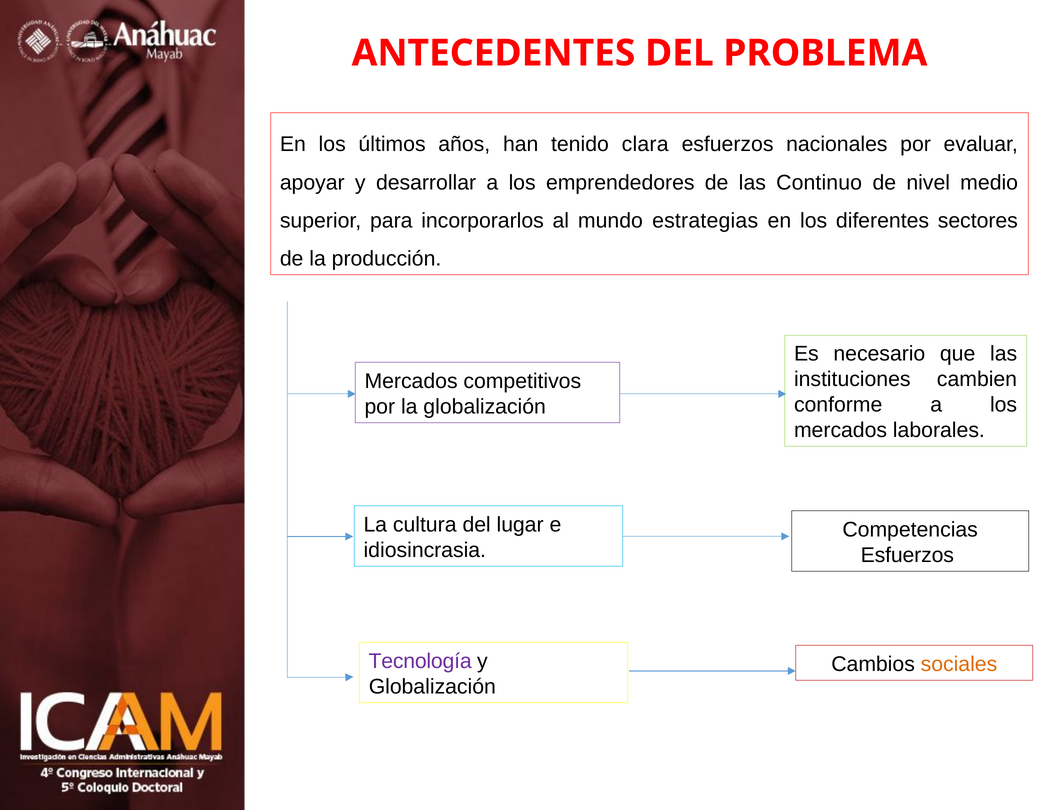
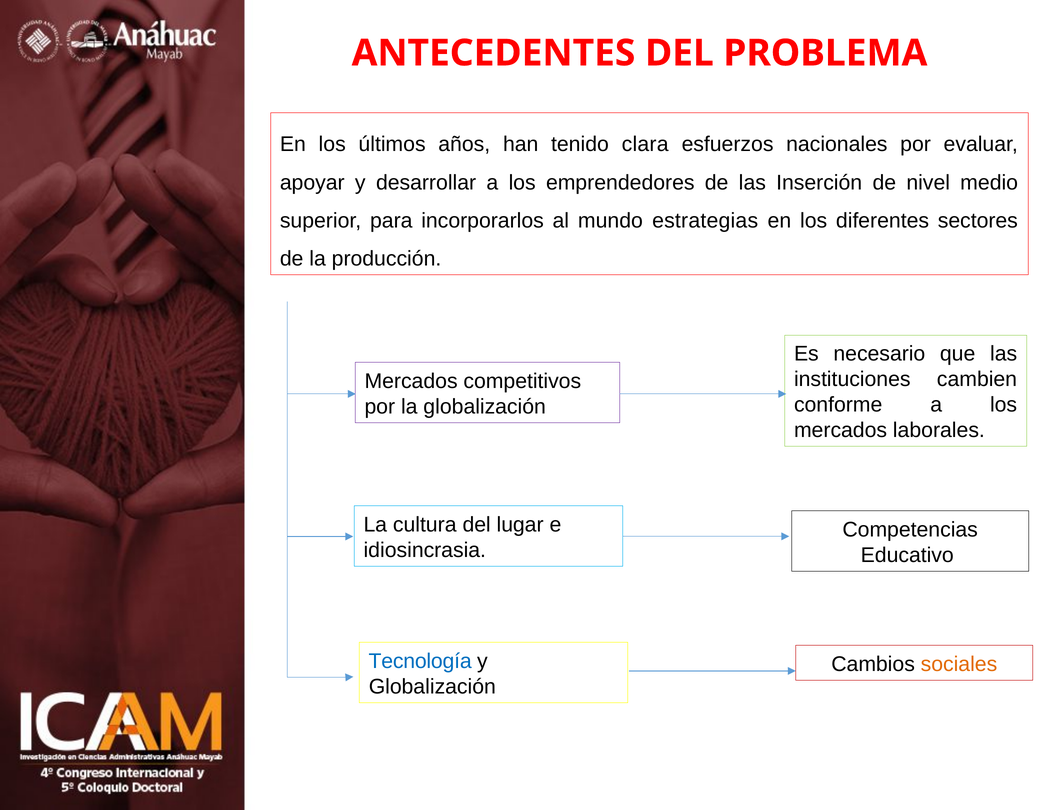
Continuo: Continuo -> Inserción
Esfuerzos at (907, 555): Esfuerzos -> Educativo
Tecnología colour: purple -> blue
